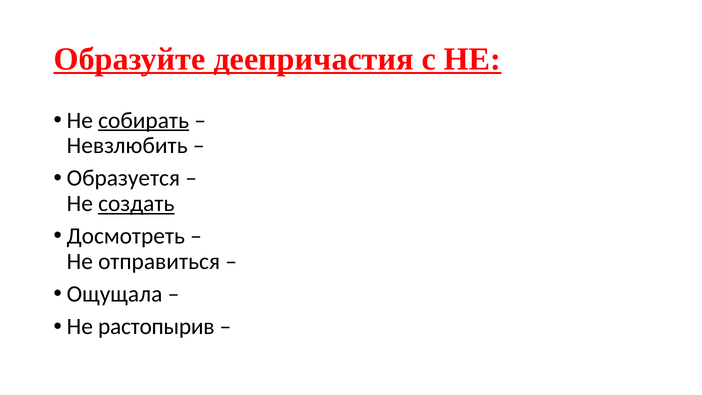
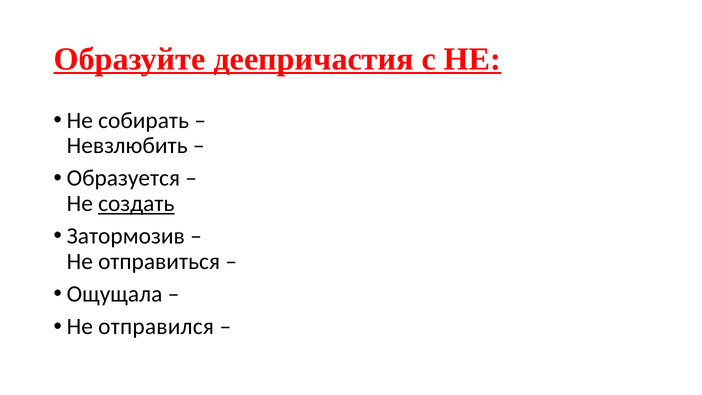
собирать underline: present -> none
Досмотреть: Досмотреть -> Затормозив
растопырив: растопырив -> отправился
